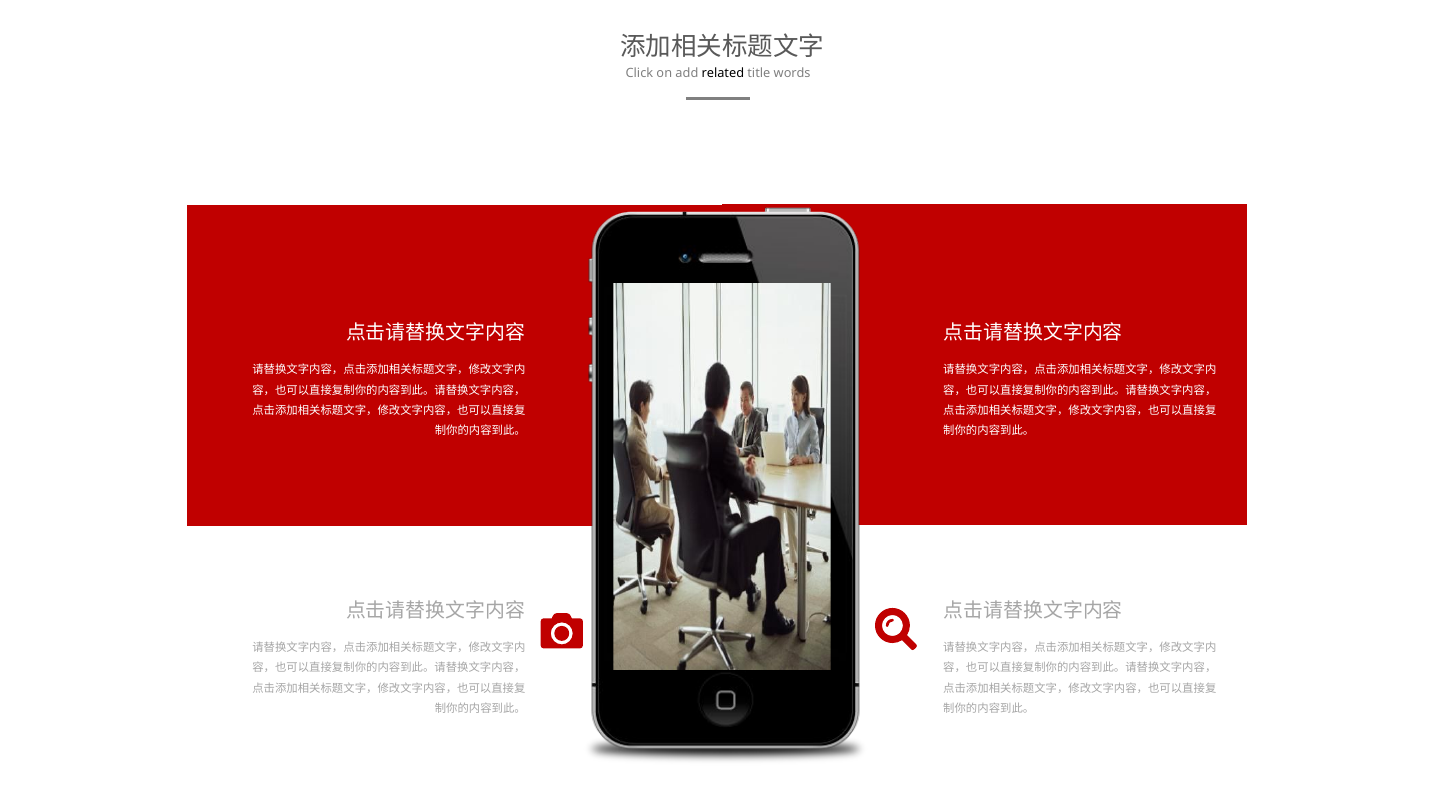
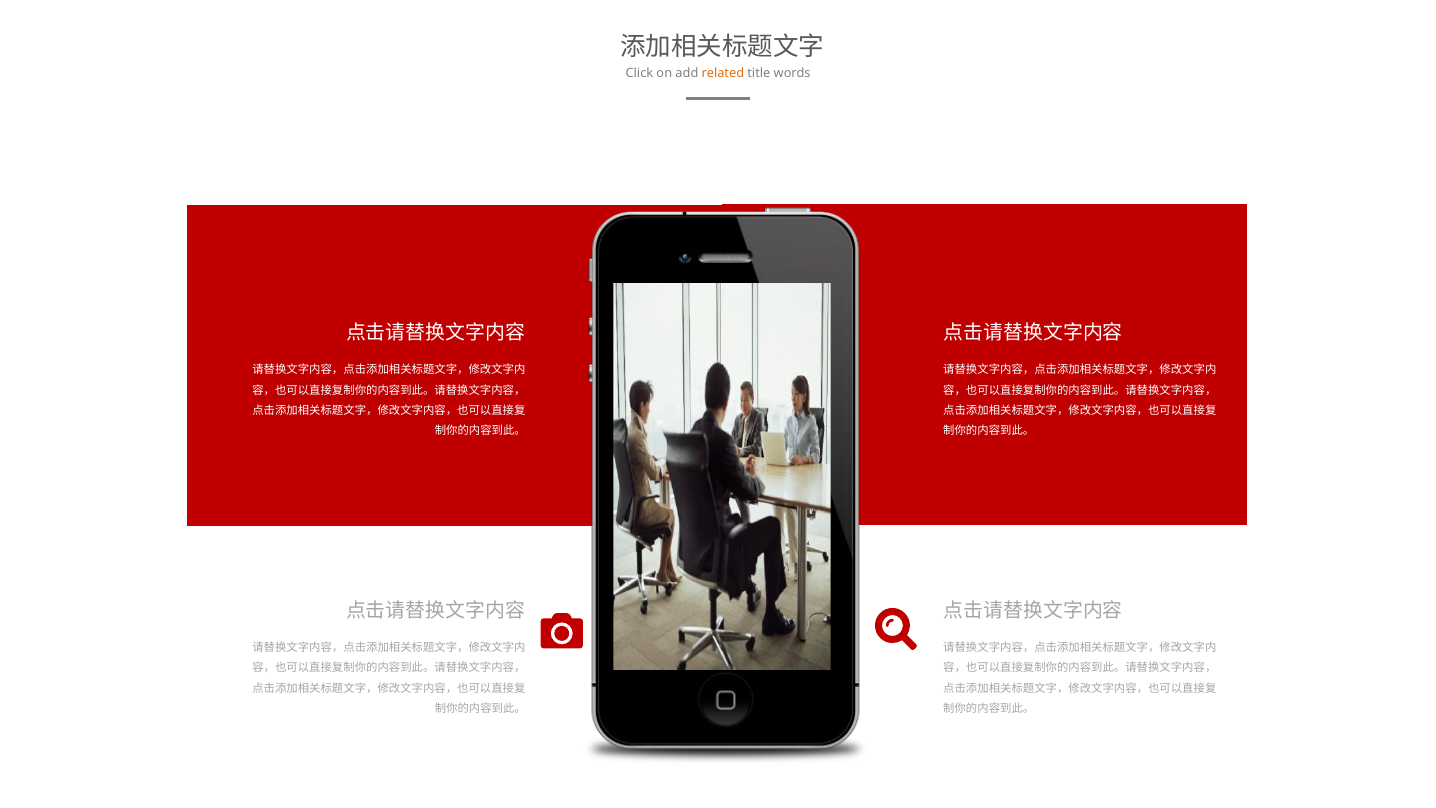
related colour: black -> orange
